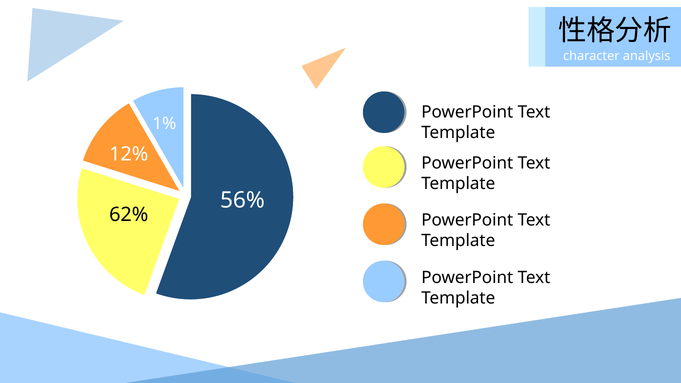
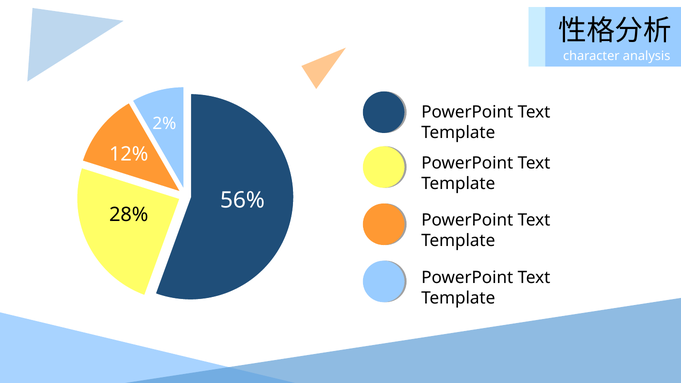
1%: 1% -> 2%
62%: 62% -> 28%
